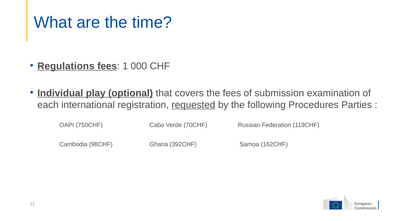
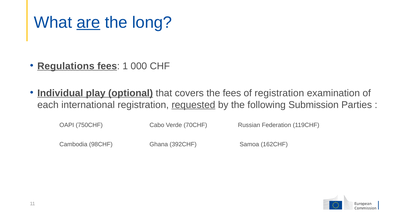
are underline: none -> present
time: time -> long
of submission: submission -> registration
Procedures: Procedures -> Submission
